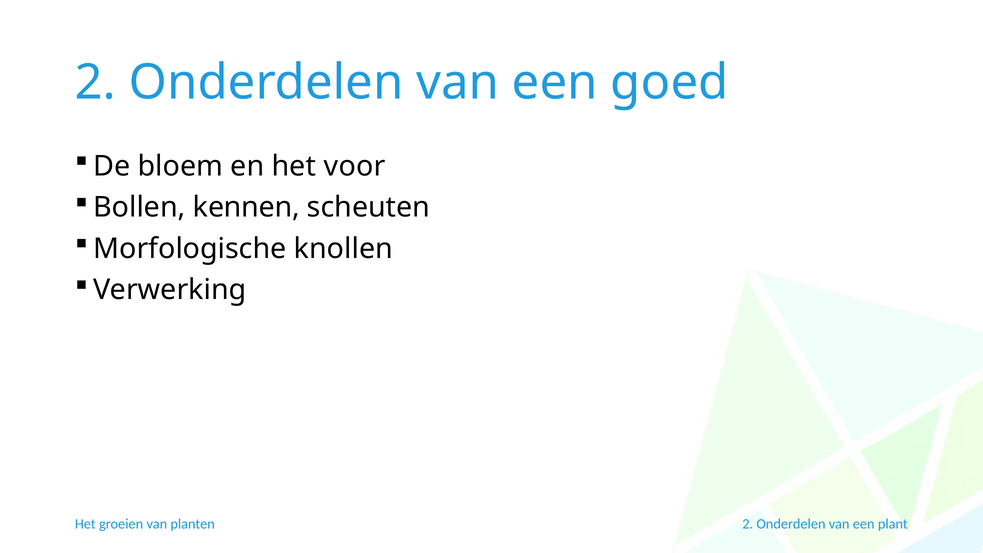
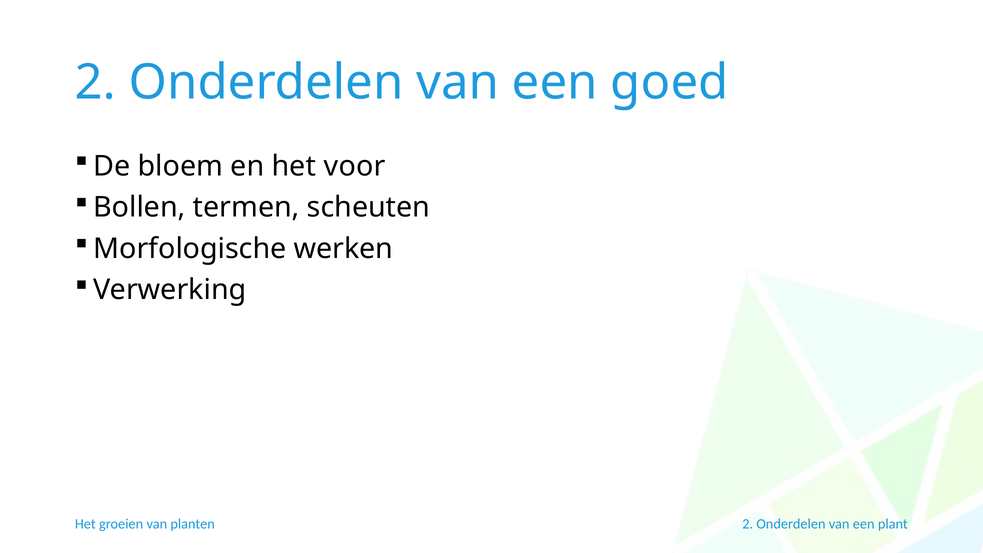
kennen: kennen -> termen
knollen: knollen -> werken
